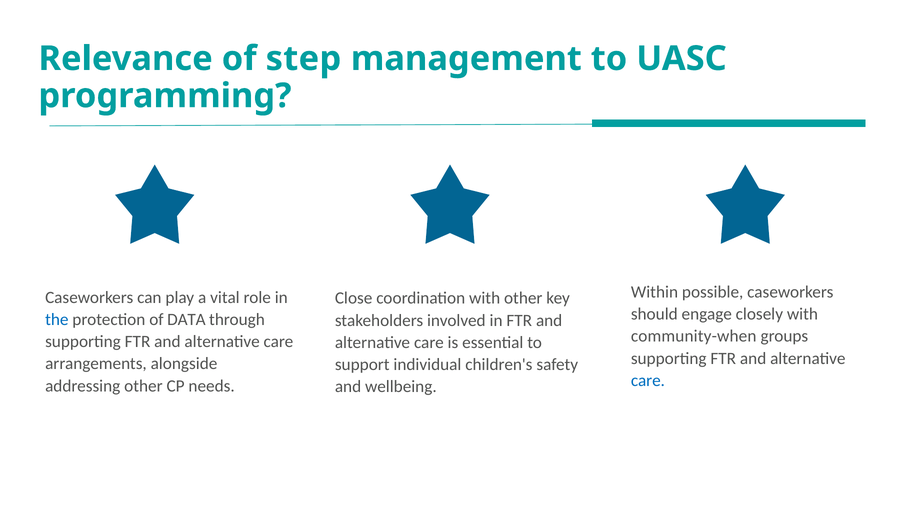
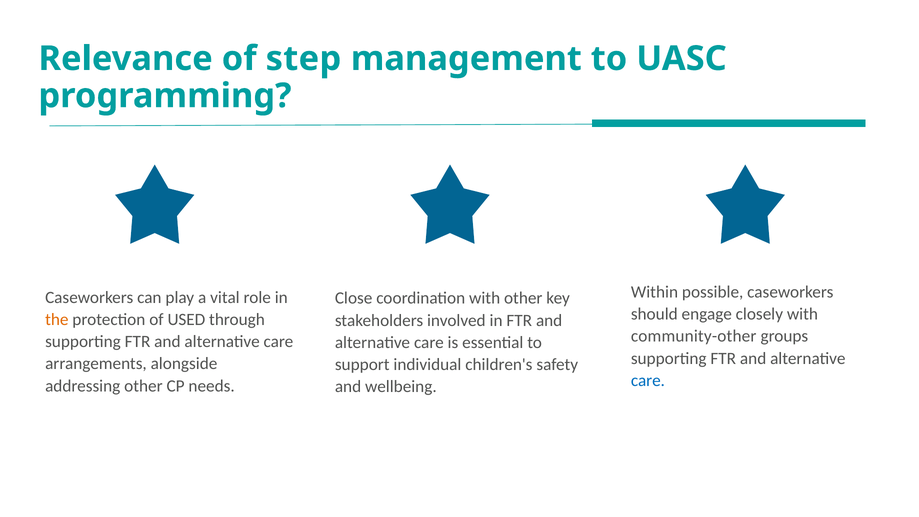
the colour: blue -> orange
DATA: DATA -> USED
community-when: community-when -> community-other
